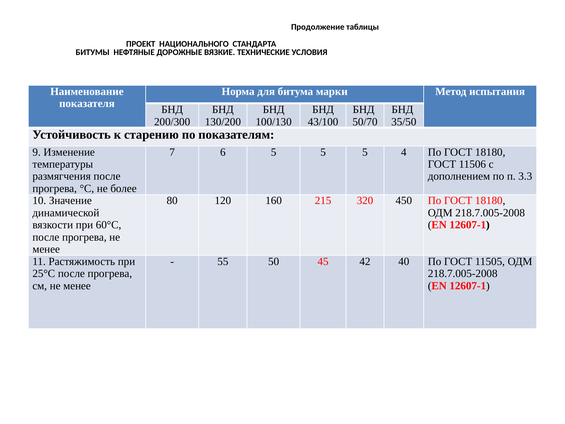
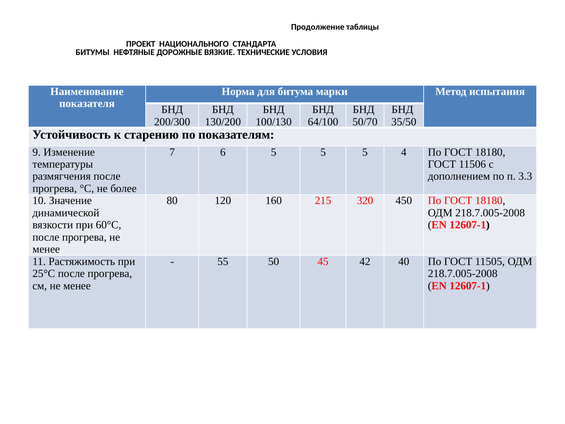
43/100: 43/100 -> 64/100
